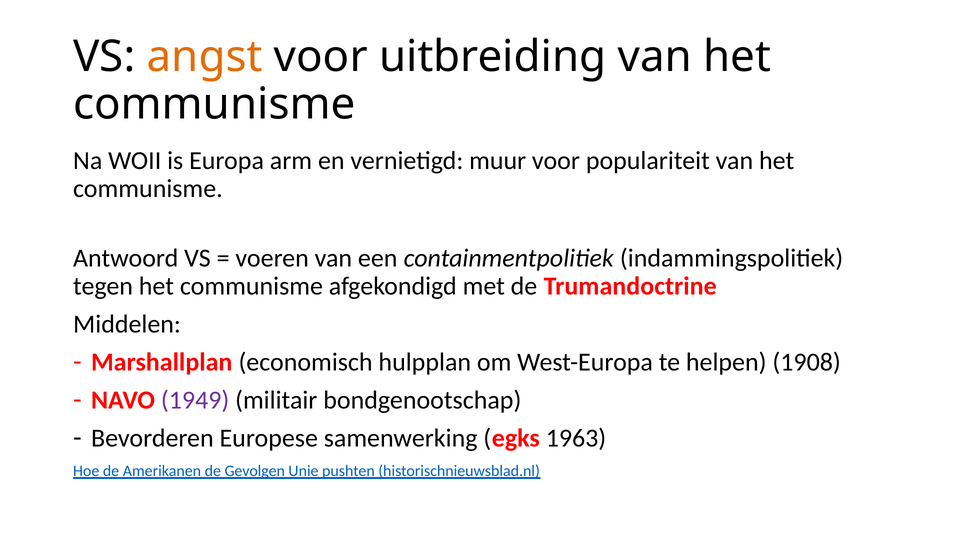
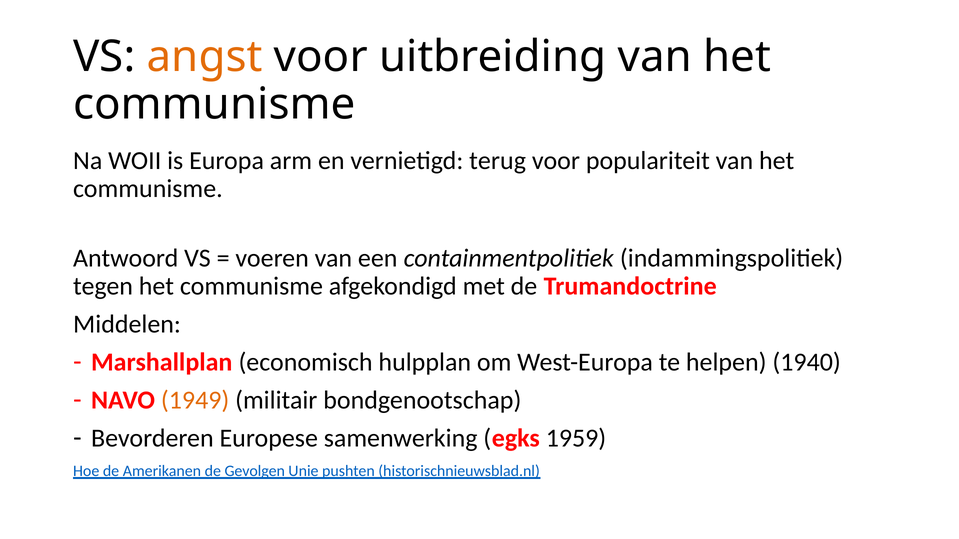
muur: muur -> terug
1908: 1908 -> 1940
1949 colour: purple -> orange
1963: 1963 -> 1959
